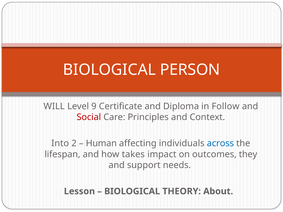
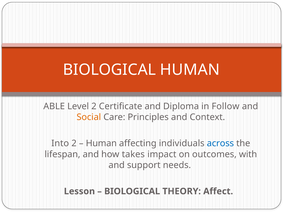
BIOLOGICAL PERSON: PERSON -> HUMAN
WILL: WILL -> ABLE
Level 9: 9 -> 2
Social colour: red -> orange
they: they -> with
About: About -> Affect
